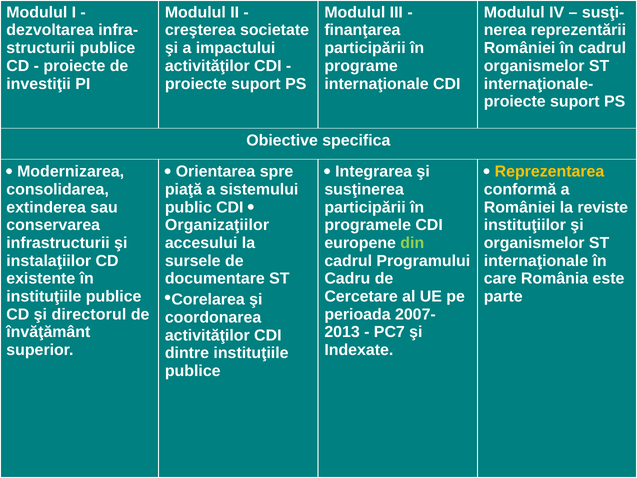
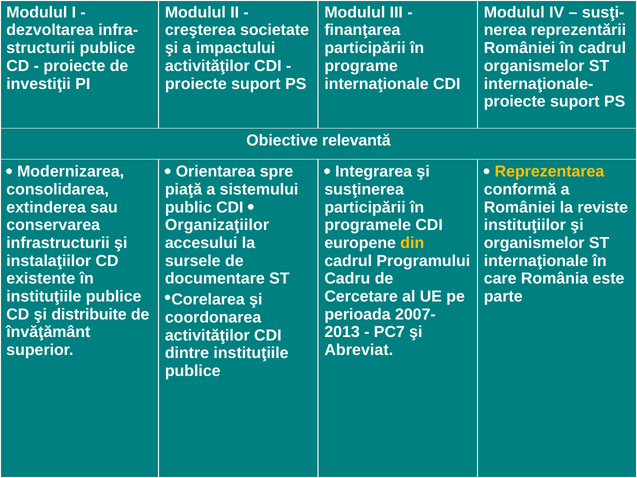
specifica: specifica -> relevantă
din colour: light green -> yellow
directorul: directorul -> distribuite
Indexate: Indexate -> Abreviat
